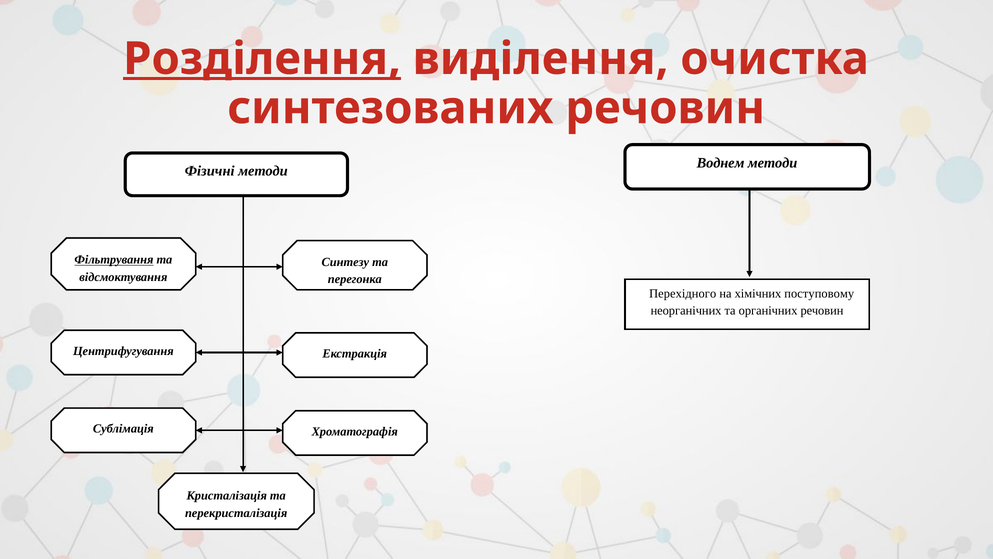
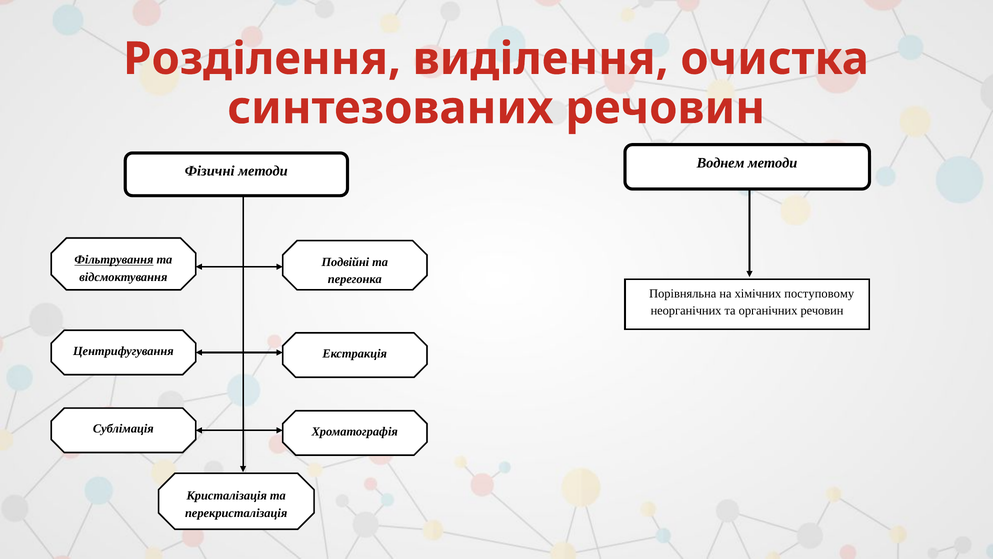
Розділення underline: present -> none
Синтезу: Синтезу -> Подвійні
Перехідного: Перехідного -> Порівняльна
